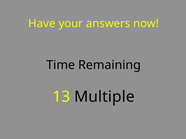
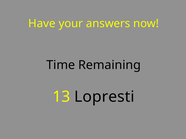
Multiple: Multiple -> Lopresti
